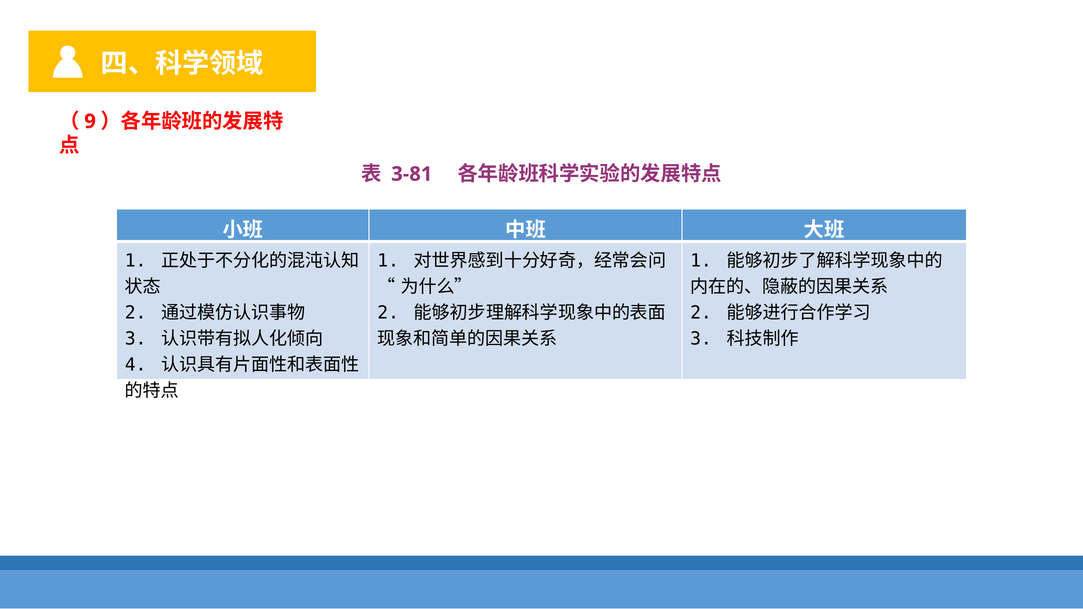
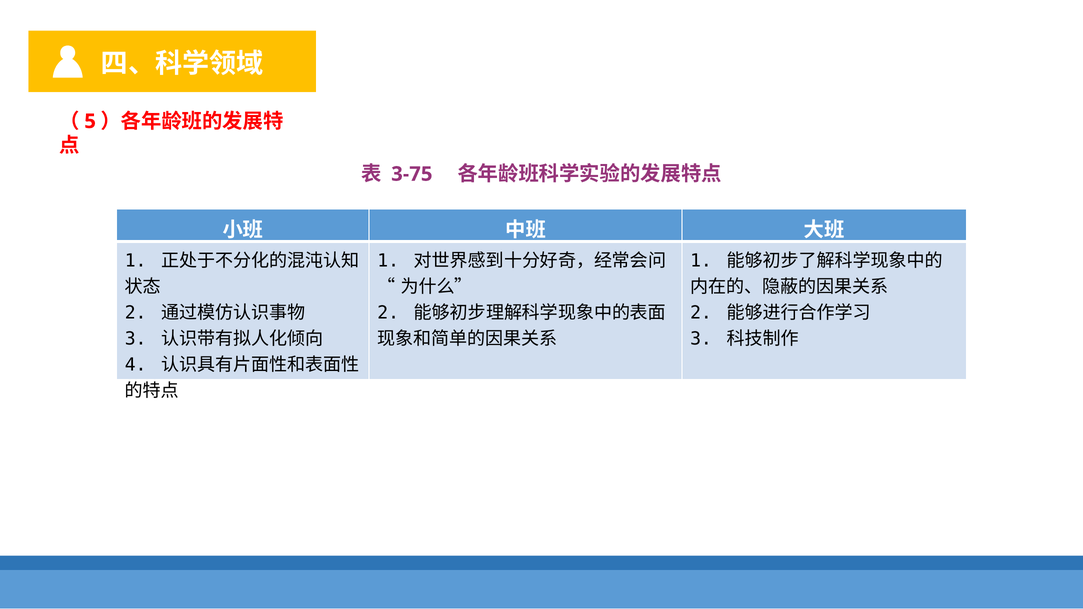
9: 9 -> 5
3-81: 3-81 -> 3-75
